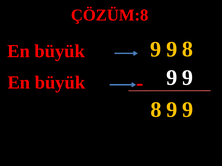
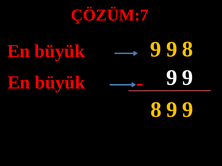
ÇÖZÜM:8: ÇÖZÜM:8 -> ÇÖZÜM:7
